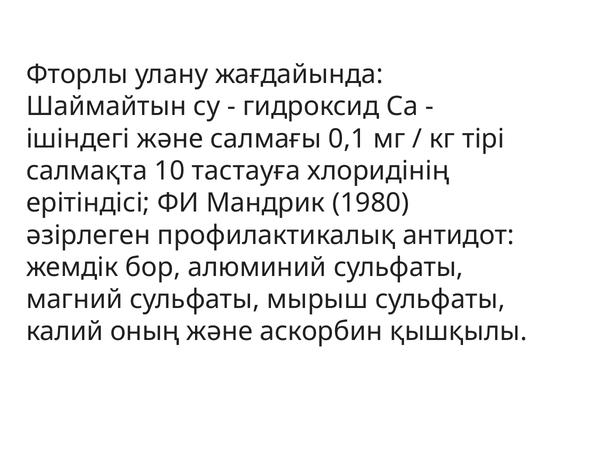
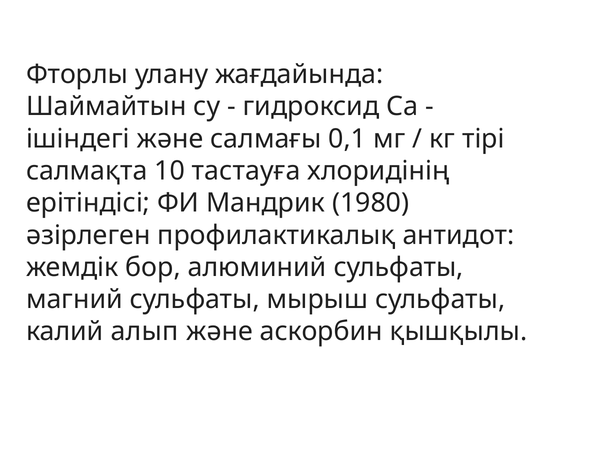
оның: оның -> алып
